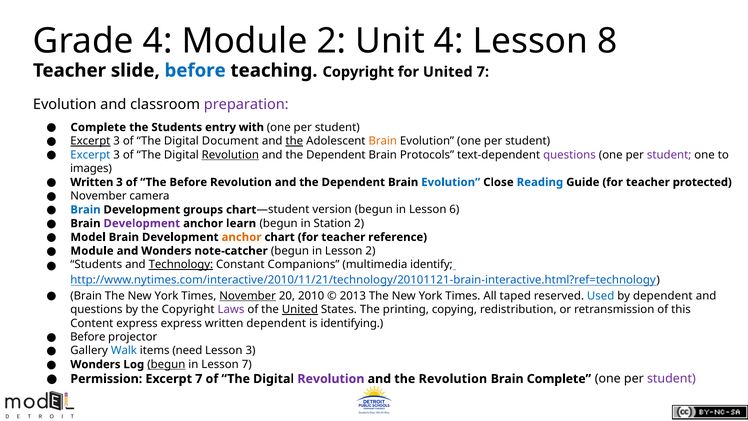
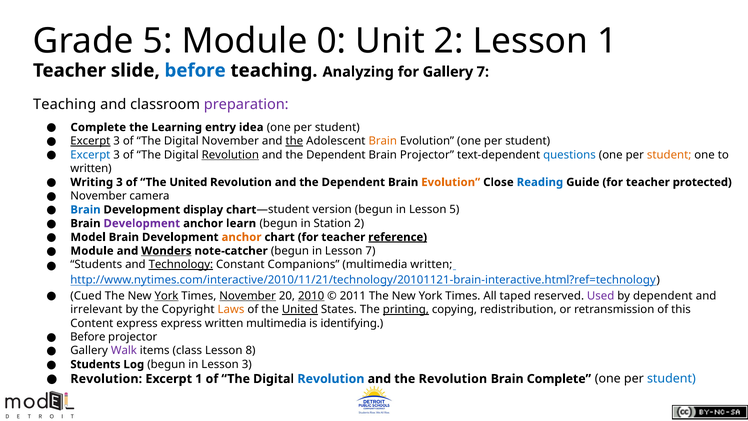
Grade 4: 4 -> 5
Module 2: 2 -> 0
Unit 4: 4 -> 2
Lesson 8: 8 -> 1
teaching Copyright: Copyright -> Analyzing
for United: United -> Gallery
Evolution at (65, 104): Evolution -> Teaching
the Students: Students -> Learning
with: with -> idea
Digital Document: Document -> November
Brain Protocols: Protocols -> Projector
questions at (569, 155) colour: purple -> blue
student at (669, 155) colour: purple -> orange
images at (91, 168): images -> written
Written at (92, 182): Written -> Writing
3 of The Before: Before -> United
Evolution at (451, 182) colour: blue -> orange
groups: groups -> display
Lesson 6: 6 -> 5
reference underline: none -> present
Wonders at (166, 251) underline: none -> present
Lesson 2: 2 -> 7
multimedia identify: identify -> written
Brain at (86, 296): Brain -> Cued
York at (167, 296) underline: none -> present
2010 underline: none -> present
2013: 2013 -> 2011
Used colour: blue -> purple
questions at (96, 309): questions -> irrelevant
Laws colour: purple -> orange
printing underline: none -> present
written dependent: dependent -> multimedia
Walk colour: blue -> purple
need: need -> class
Lesson 3: 3 -> 8
Wonders at (95, 364): Wonders -> Students
begun at (166, 364) underline: present -> none
Lesson 7: 7 -> 3
Permission at (106, 379): Permission -> Revolution
Excerpt 7: 7 -> 1
Revolution at (331, 379) colour: purple -> blue
student at (671, 379) colour: purple -> blue
